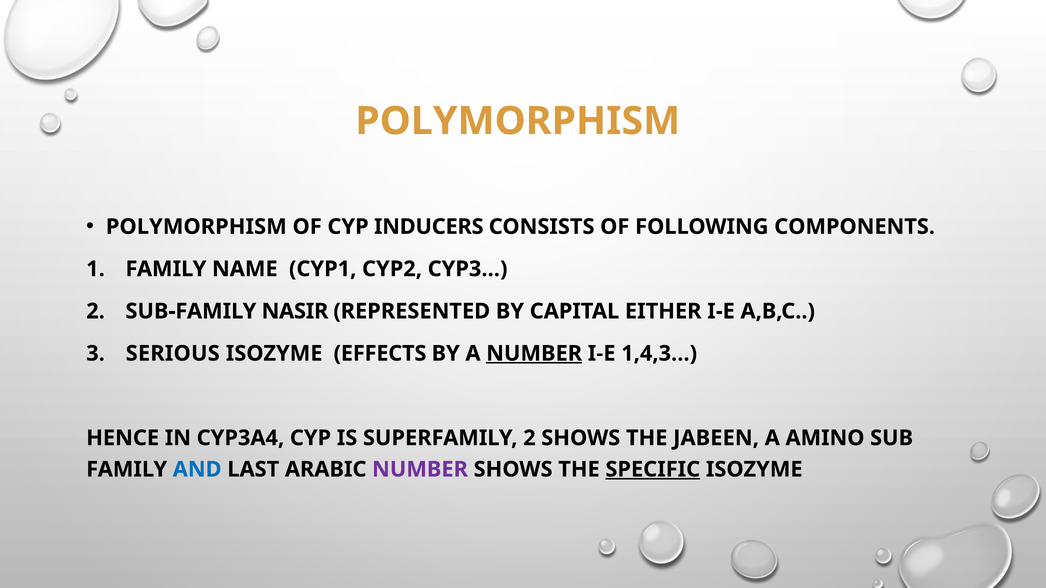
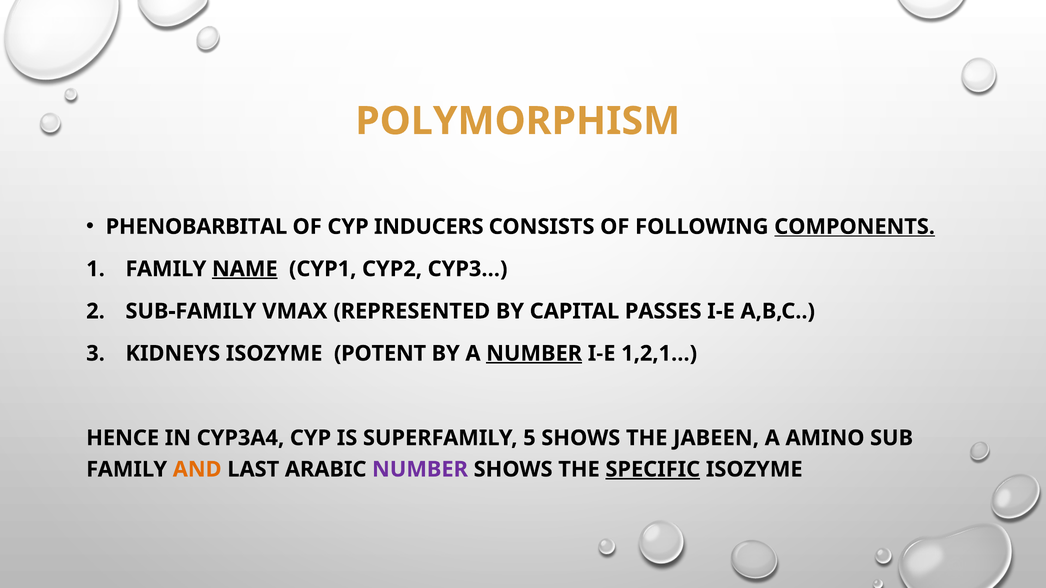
POLYMORPHISM at (196, 227): POLYMORPHISM -> PHENOBARBITAL
COMPONENTS underline: none -> present
NAME underline: none -> present
NASIR: NASIR -> VMAX
EITHER: EITHER -> PASSES
SERIOUS: SERIOUS -> KIDNEYS
EFFECTS: EFFECTS -> POTENT
1,4,3…: 1,4,3… -> 1,2,1…
SUPERFAMILY 2: 2 -> 5
AND colour: blue -> orange
